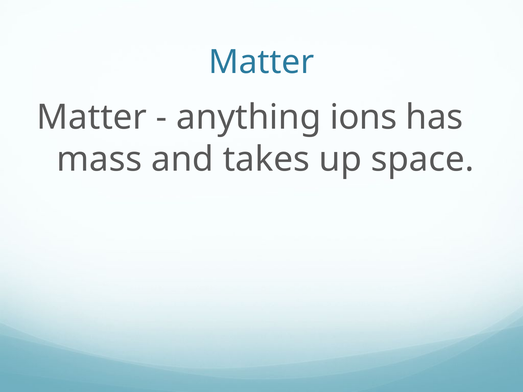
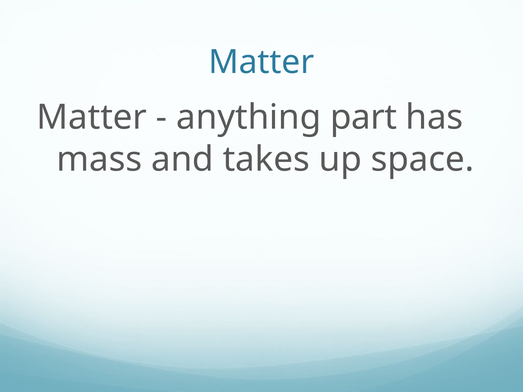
ions: ions -> part
